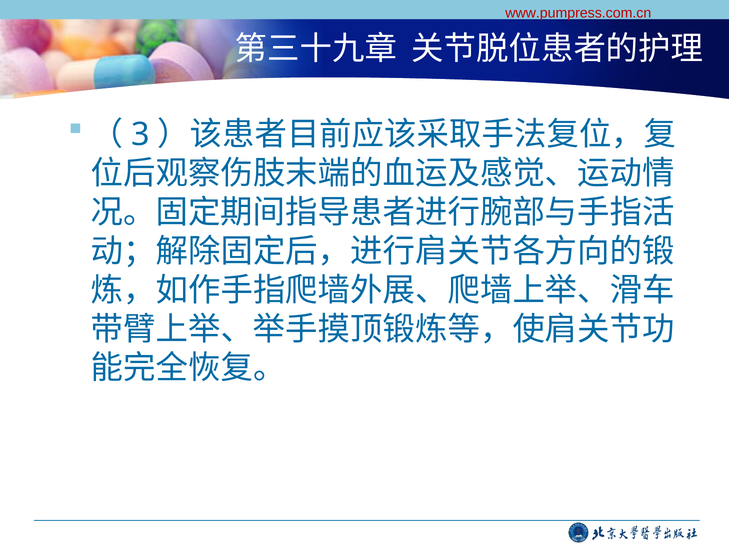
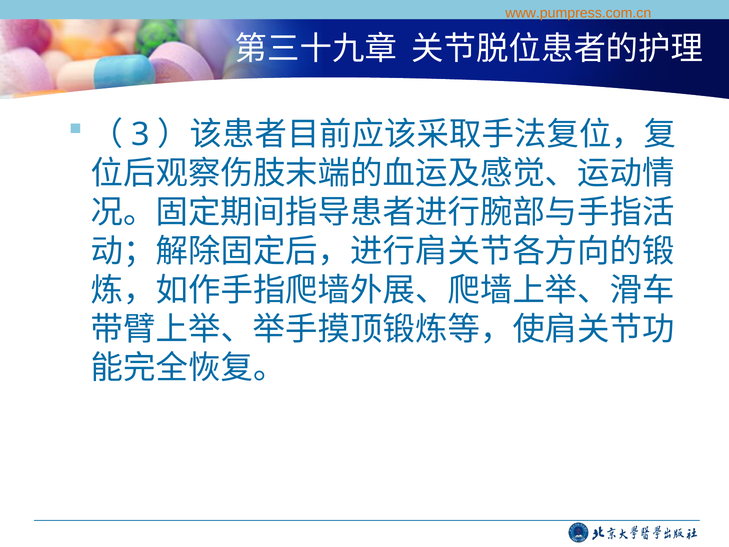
www.pumpress.com.cn colour: red -> orange
